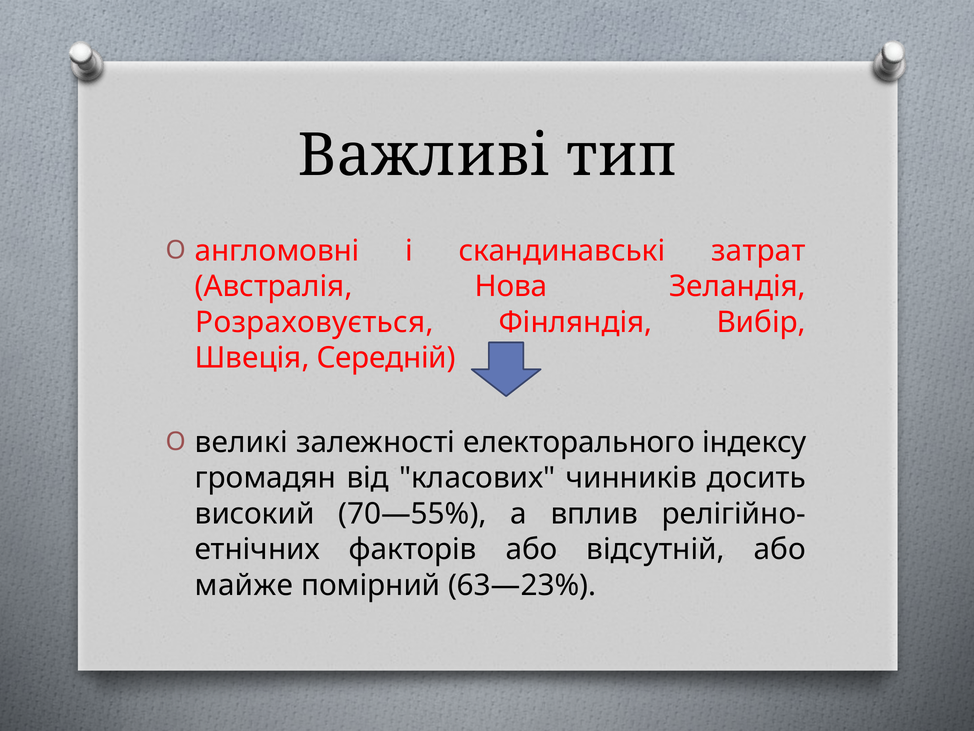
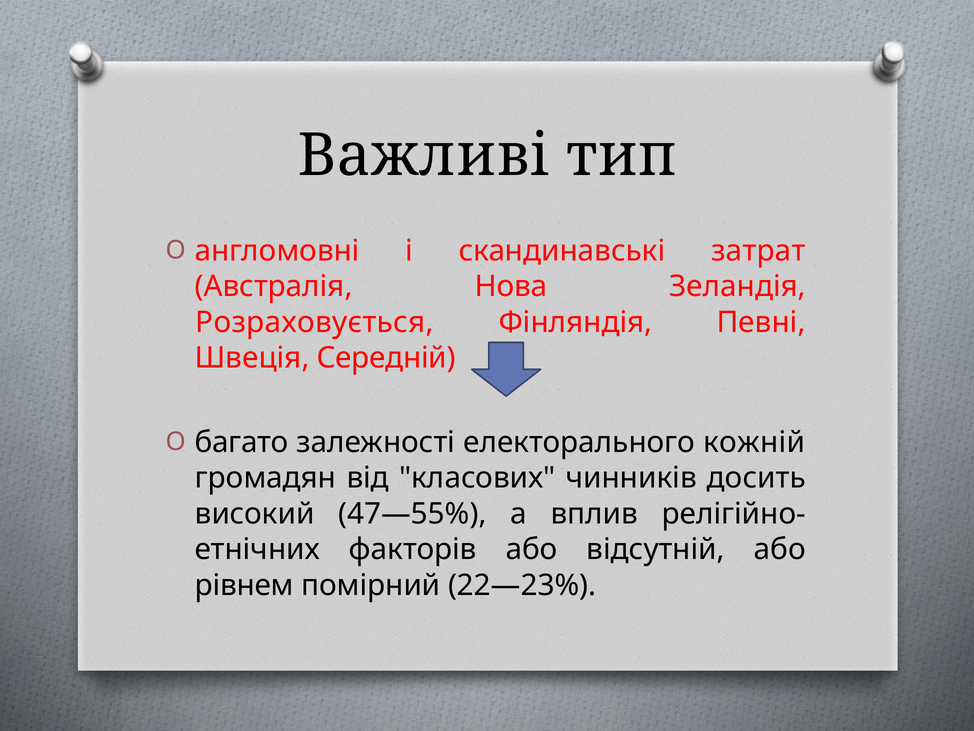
Вибір: Вибір -> Певні
великі: великі -> багато
індексу: індексу -> кожній
70—55%: 70—55% -> 47—55%
майже: майже -> рівнем
63—23%: 63—23% -> 22—23%
